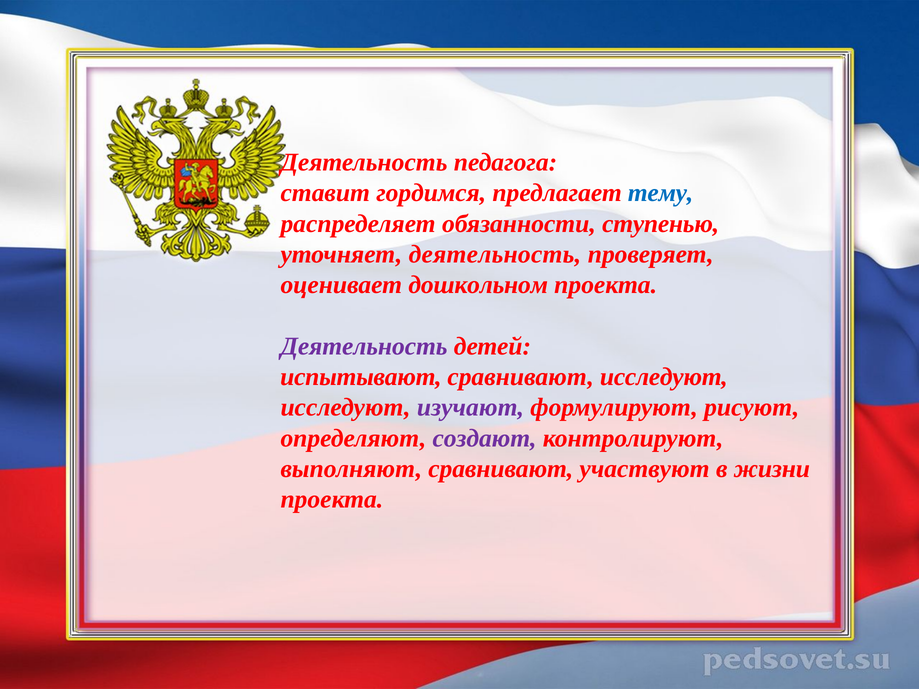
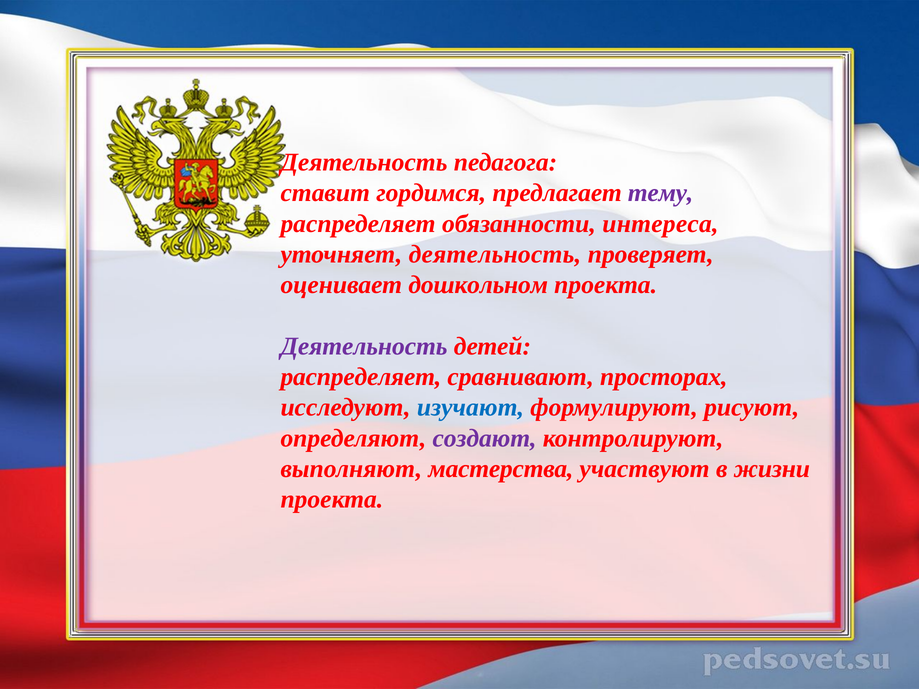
тему colour: blue -> purple
ступенью: ступенью -> интереса
испытывают at (361, 377): испытывают -> распределяет
сравнивают исследуют: исследуют -> просторах
изучают colour: purple -> blue
выполняют сравнивают: сравнивают -> мастерства
